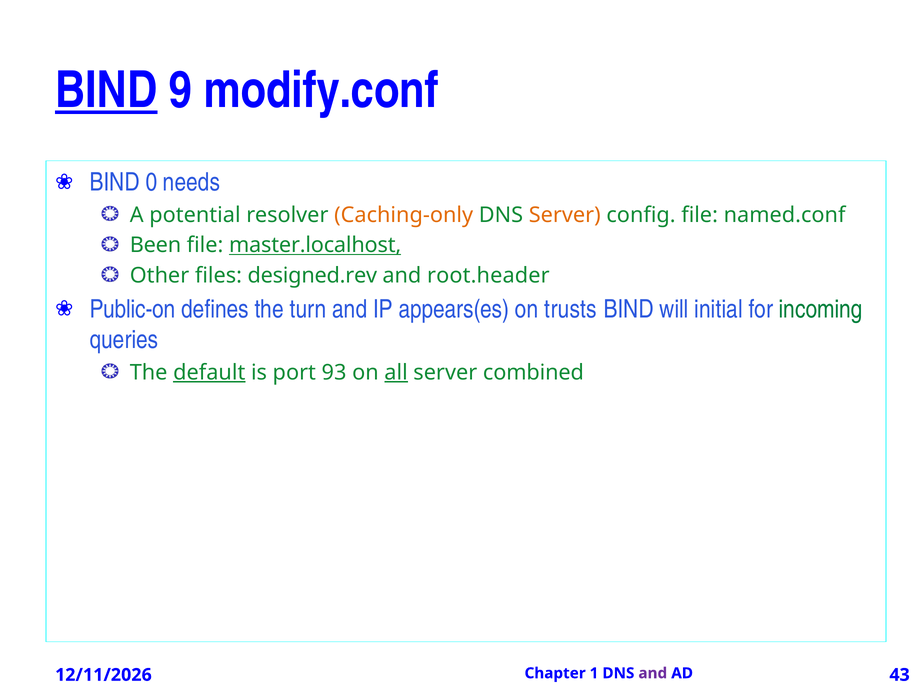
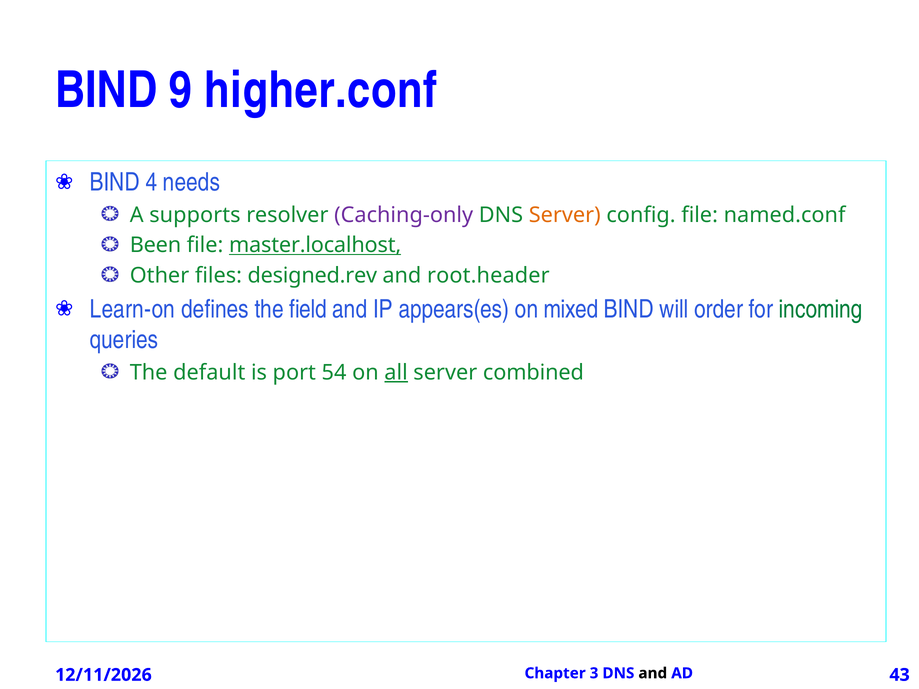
BIND at (106, 90) underline: present -> none
modify.conf: modify.conf -> higher.conf
0: 0 -> 4
potential: potential -> supports
Caching-only colour: orange -> purple
Public-on: Public-on -> Learn-on
turn: turn -> field
trusts: trusts -> mixed
initial: initial -> order
default underline: present -> none
93: 93 -> 54
1: 1 -> 3
and at (653, 673) colour: purple -> black
